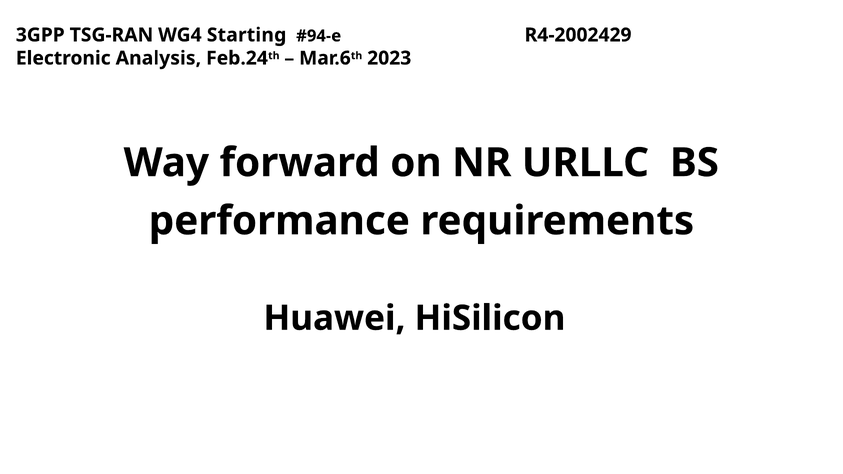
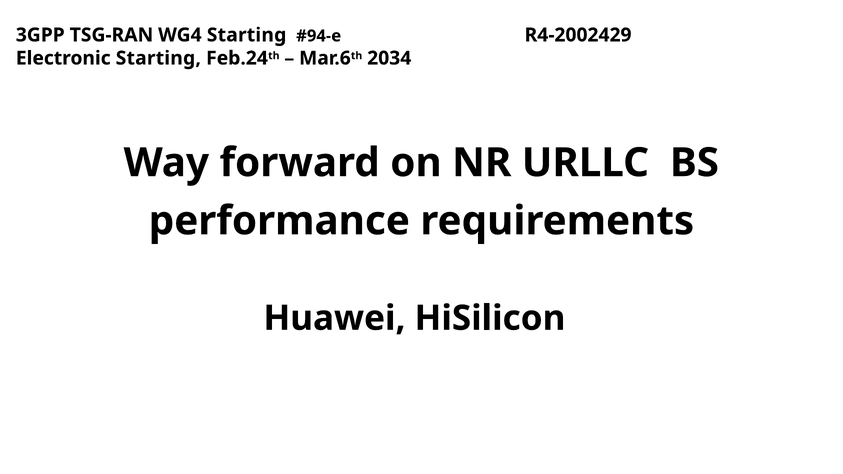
Electronic Analysis: Analysis -> Starting
2023: 2023 -> 2034
